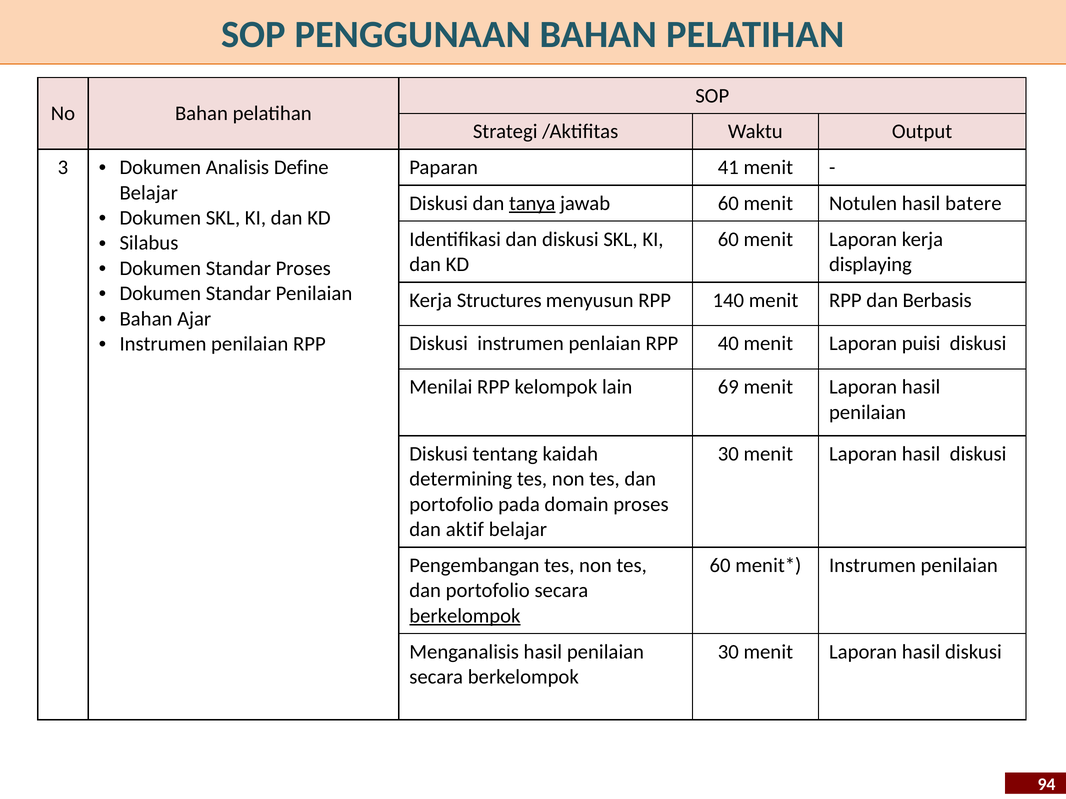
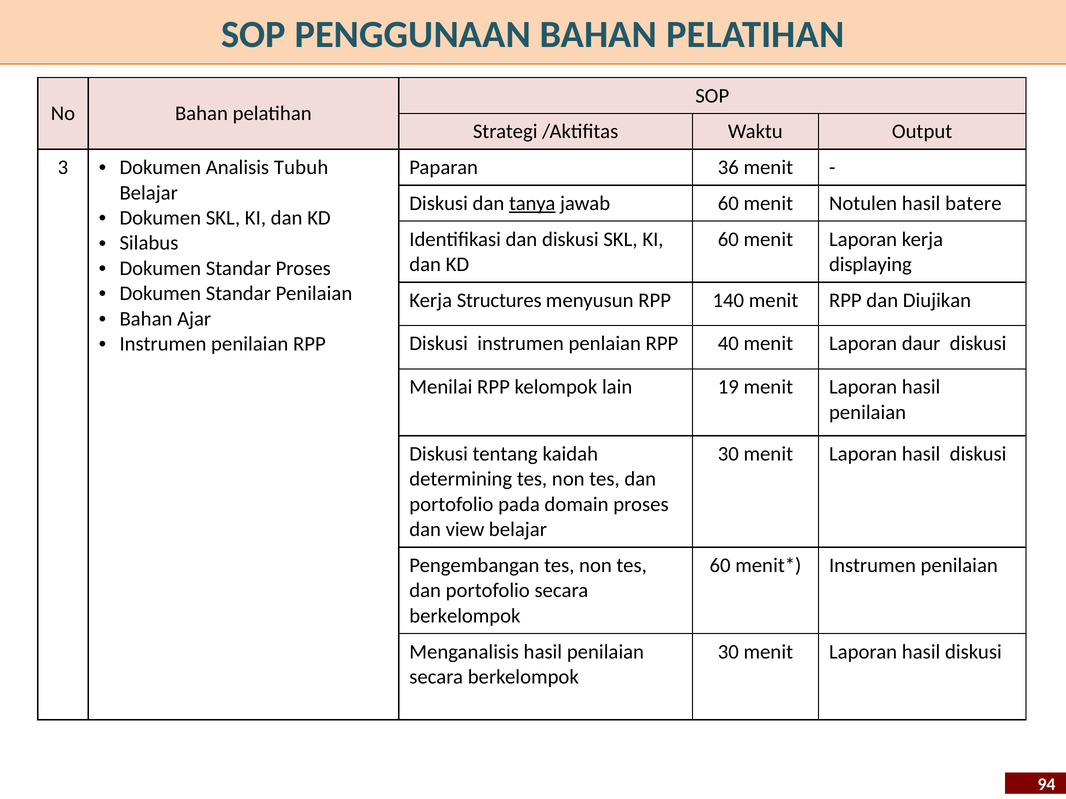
Define: Define -> Tubuh
41: 41 -> 36
Berbasis: Berbasis -> Diujikan
puisi: puisi -> daur
69: 69 -> 19
aktif: aktif -> view
berkelompok at (465, 616) underline: present -> none
